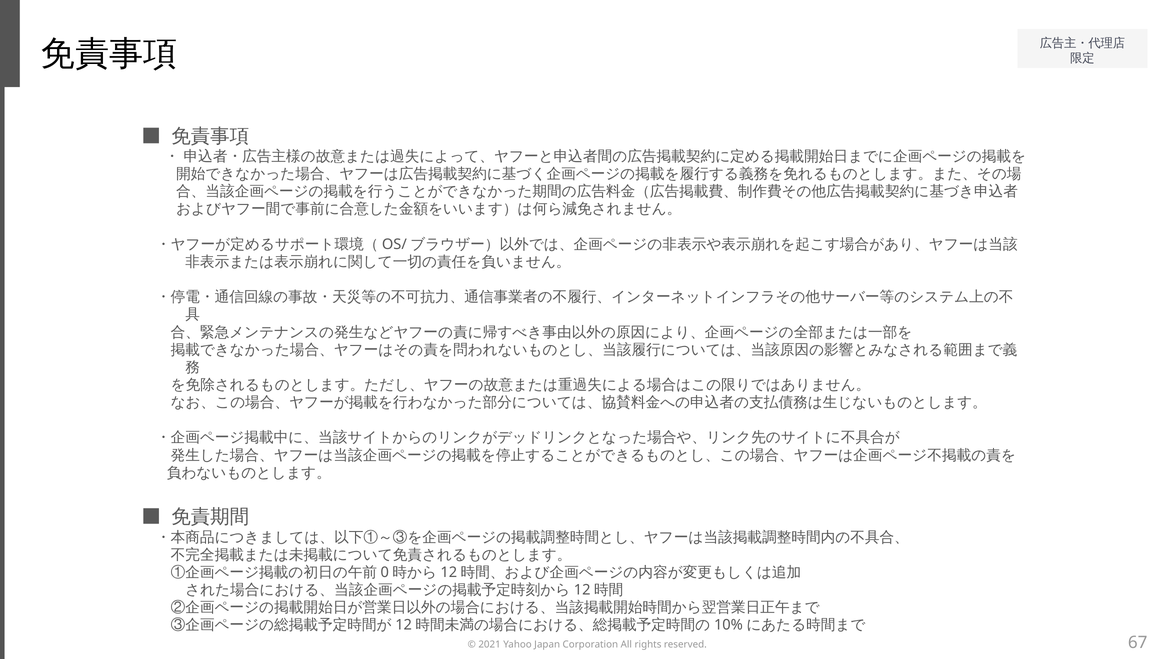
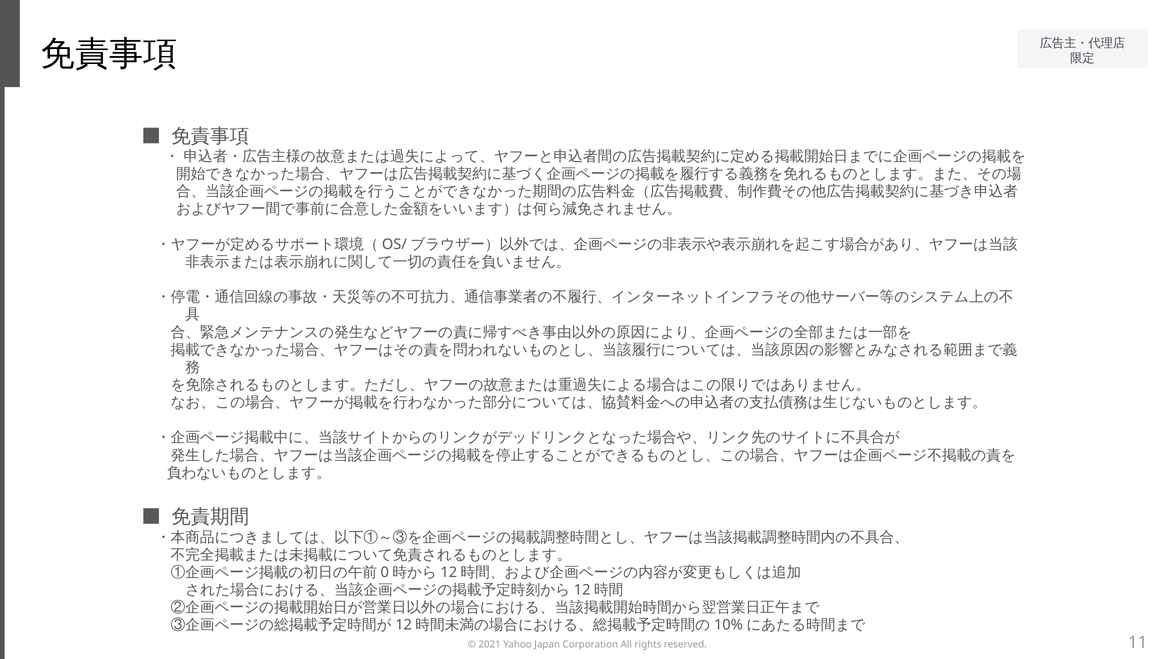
67: 67 -> 11
